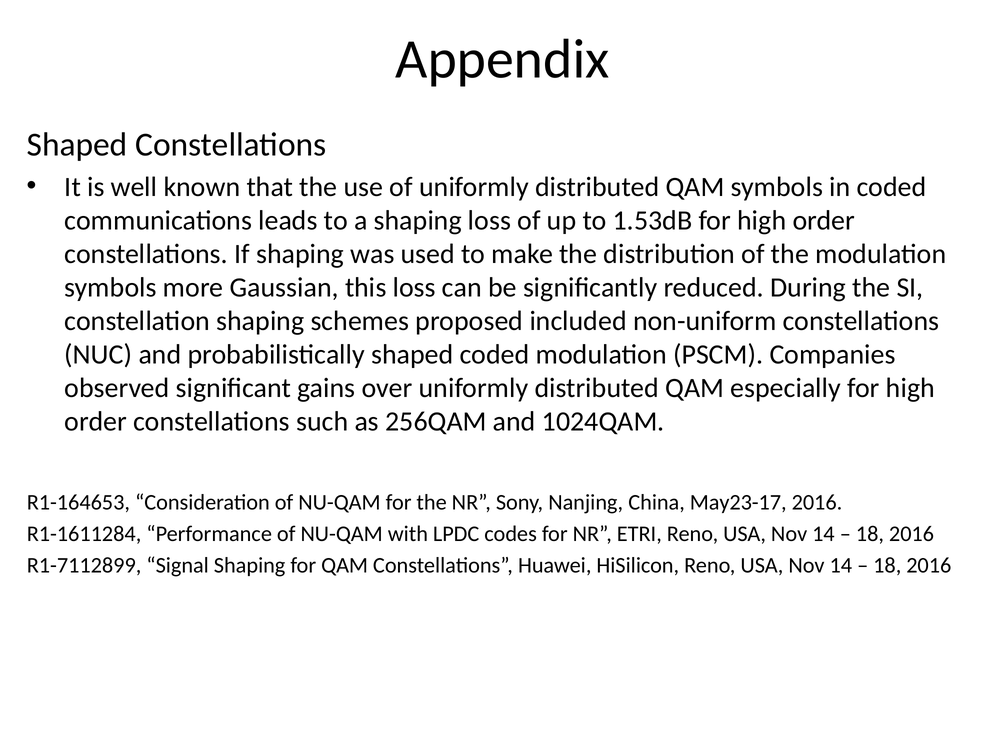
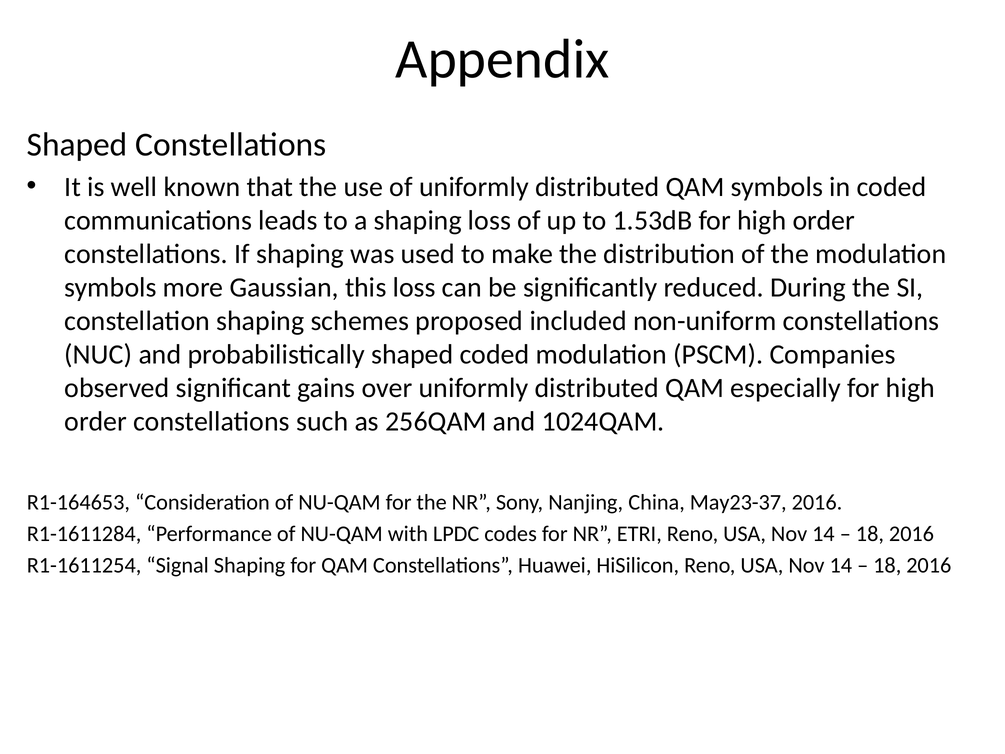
May23-17: May23-17 -> May23-37
R1-7112899: R1-7112899 -> R1-1611254
